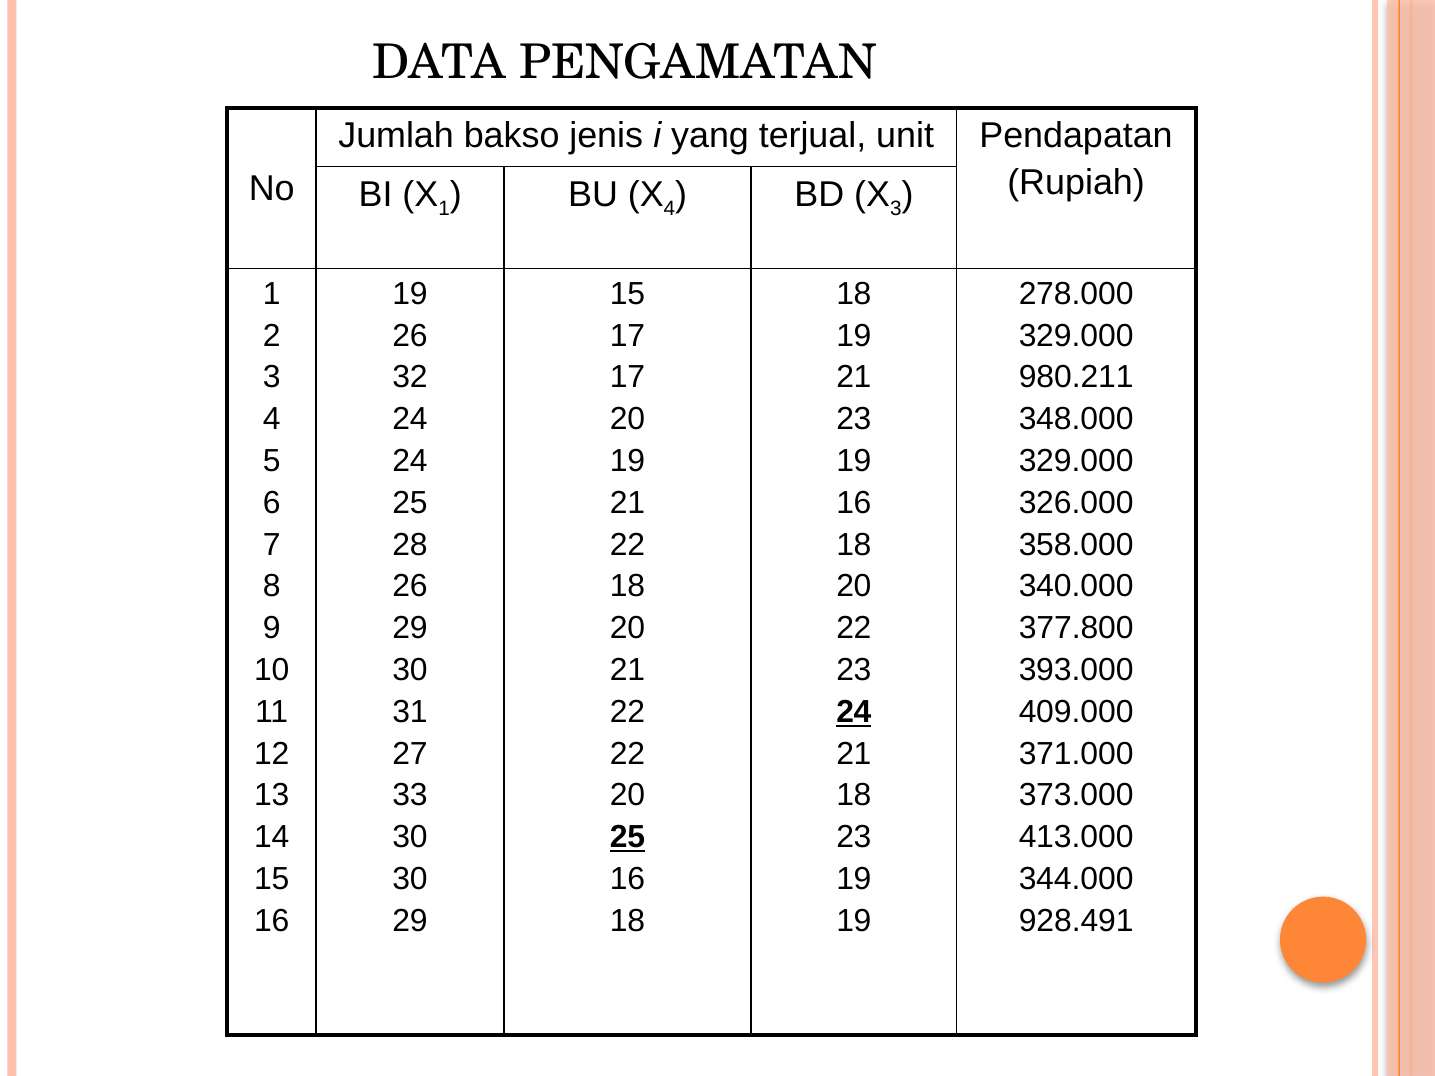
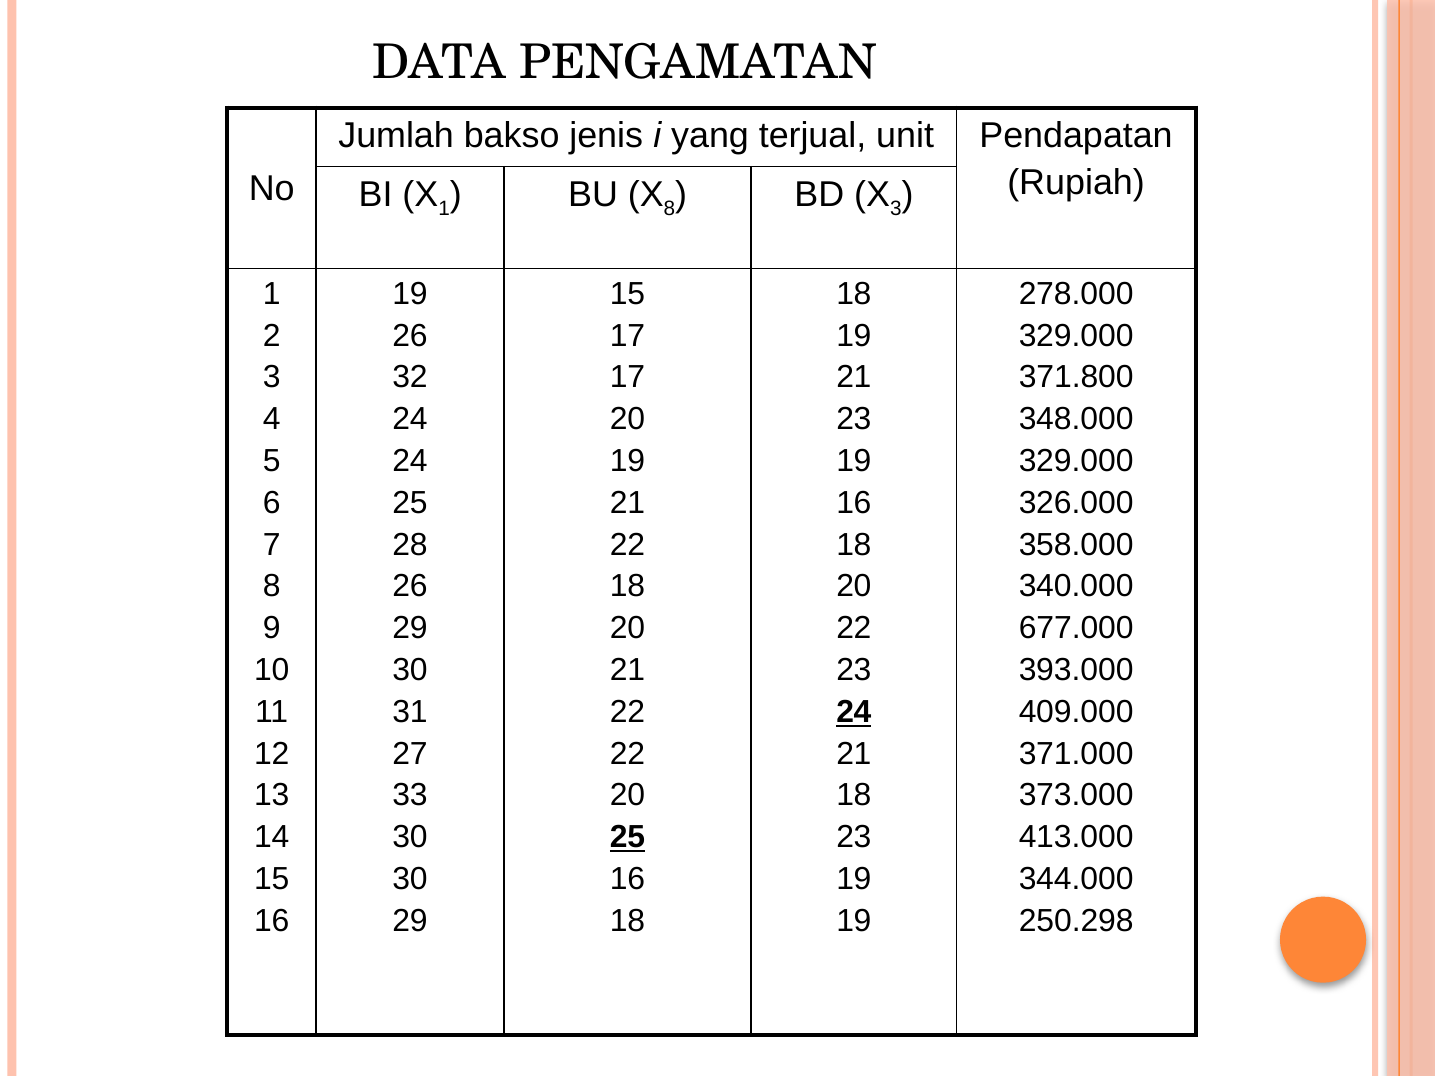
4 at (670, 209): 4 -> 8
980.211: 980.211 -> 371.800
377.800: 377.800 -> 677.000
928.491: 928.491 -> 250.298
